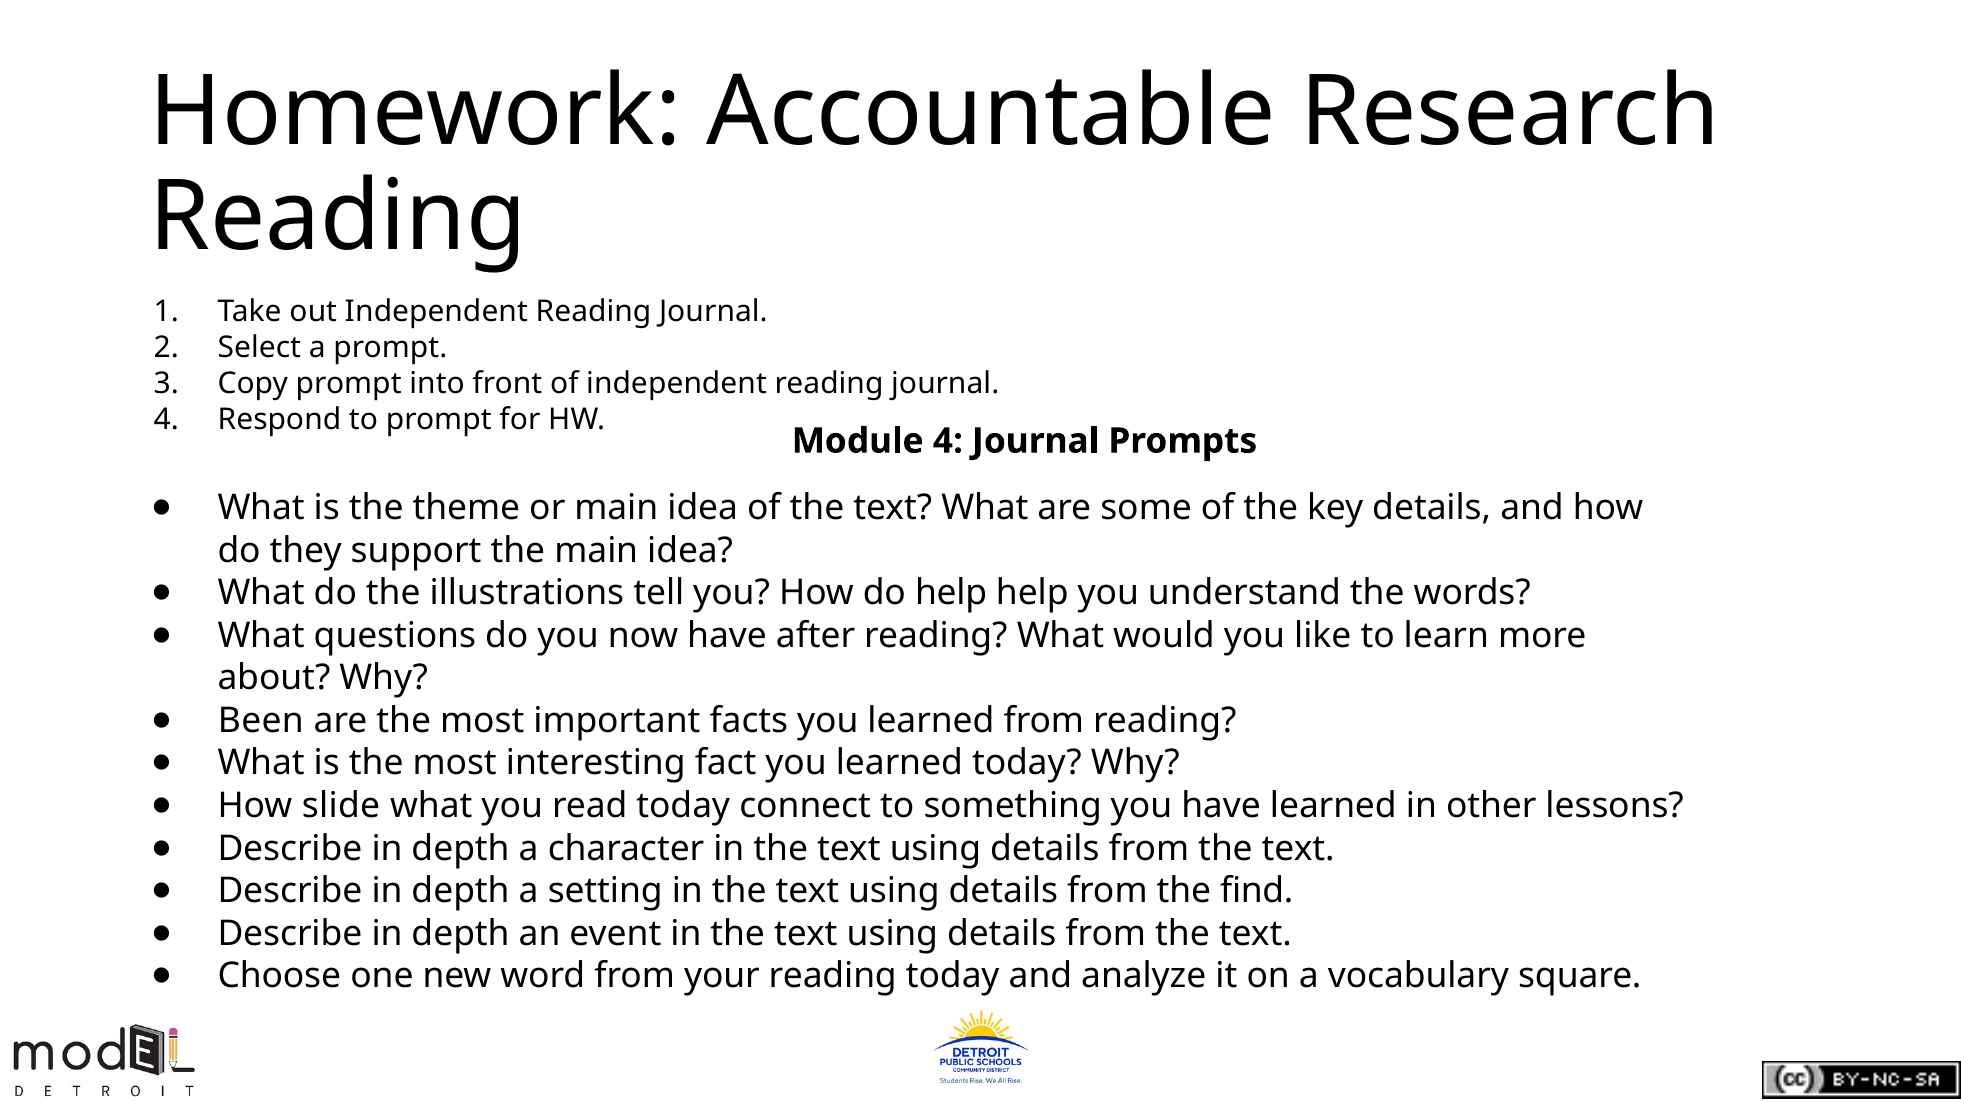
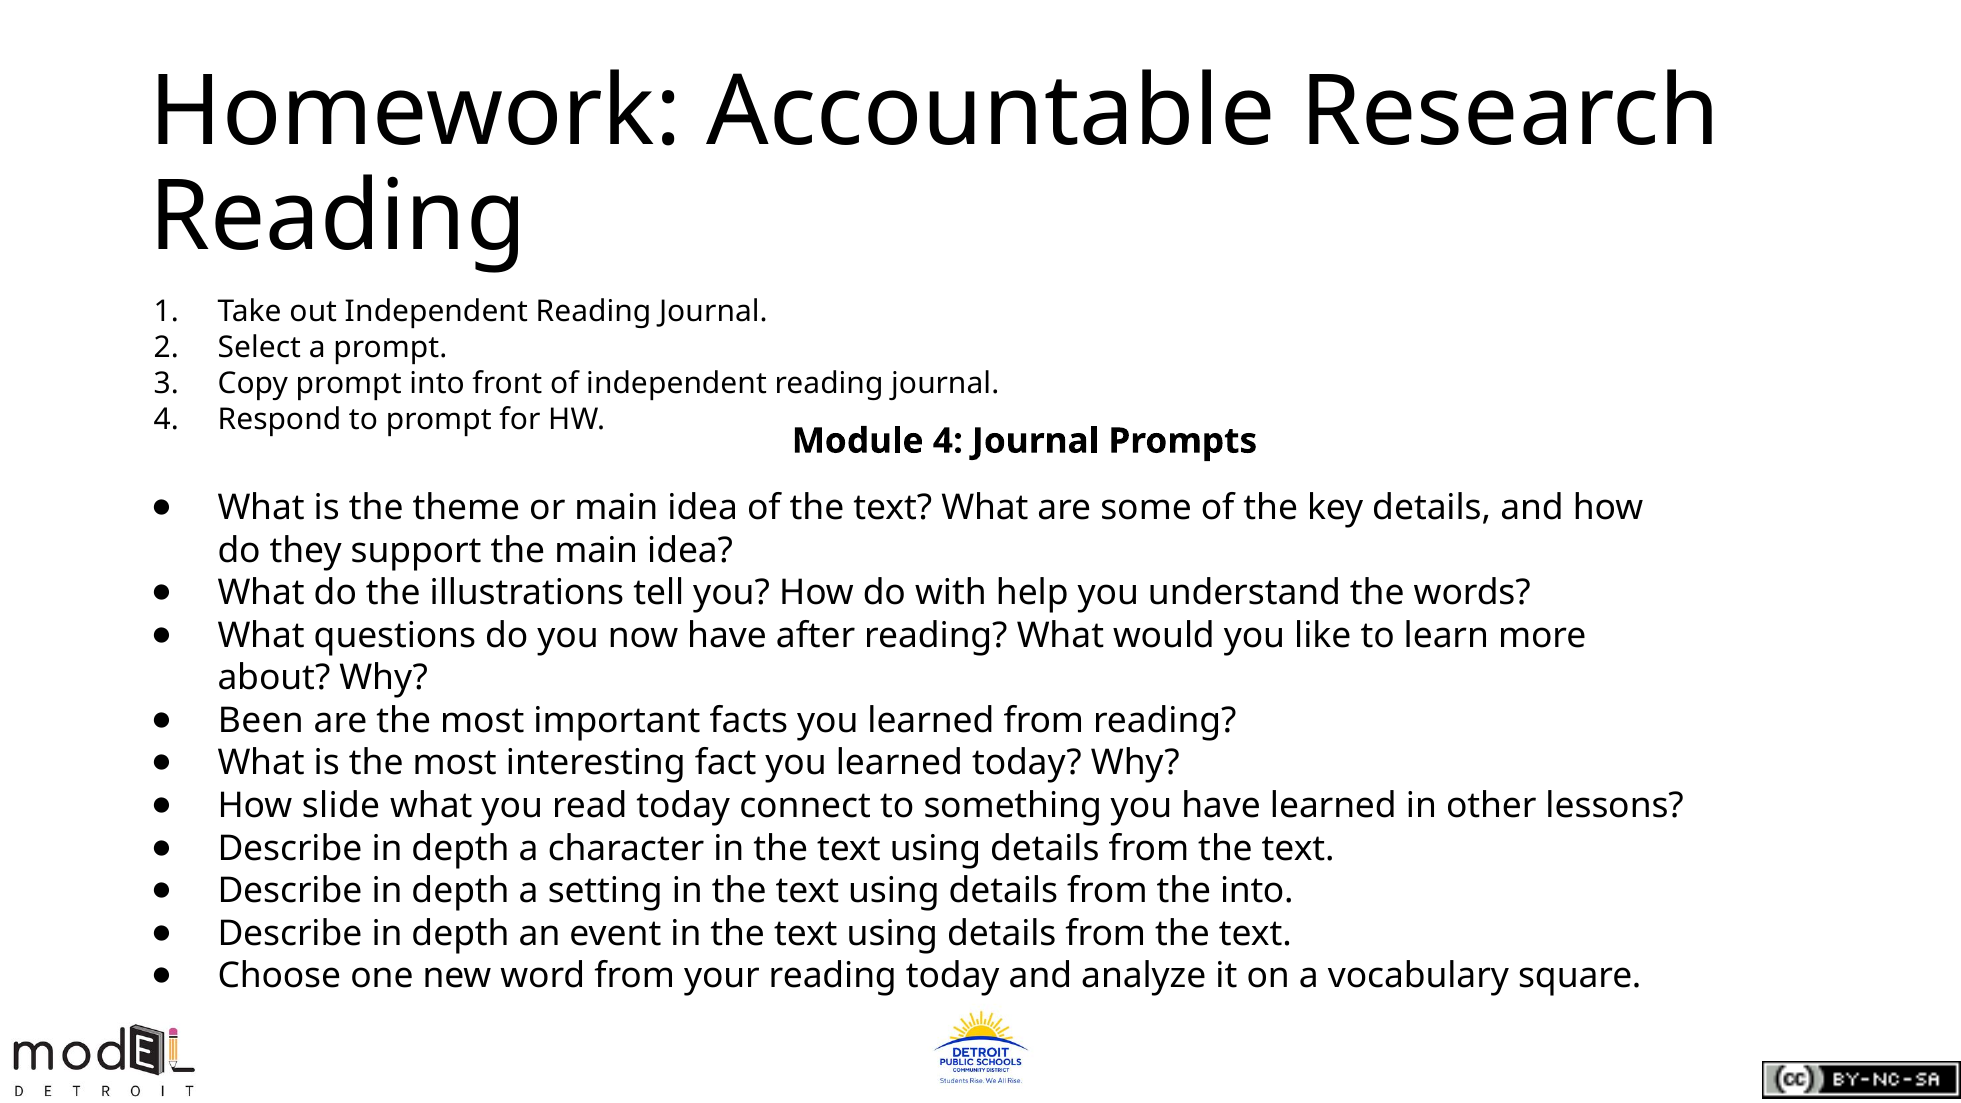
do help: help -> with
the find: find -> into
